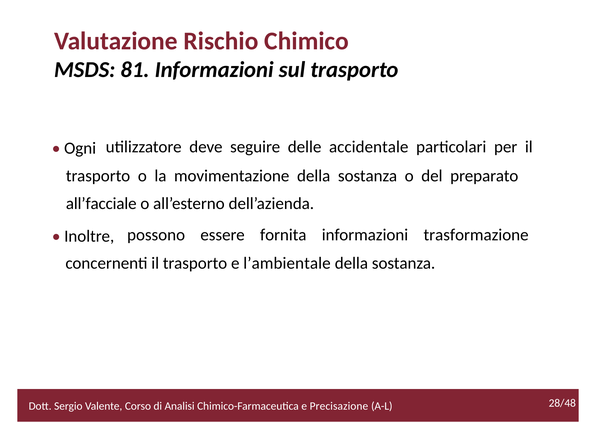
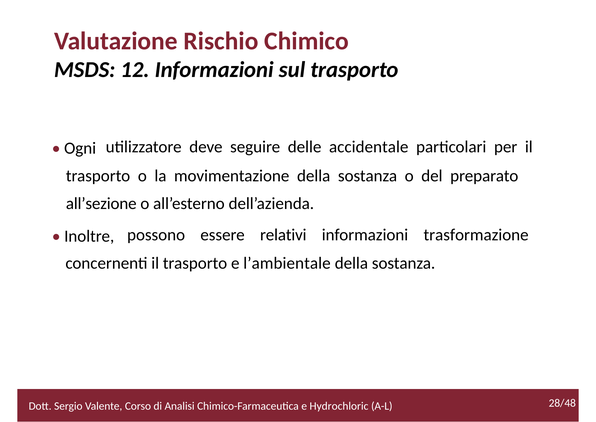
81: 81 -> 12
all’facciale: all’facciale -> all’sezione
fornita: fornita -> relativi
Precisazione: Precisazione -> Hydrochloric
